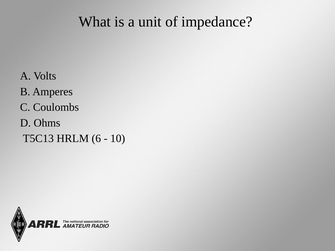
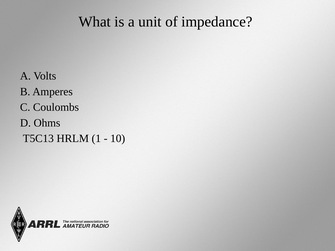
6: 6 -> 1
